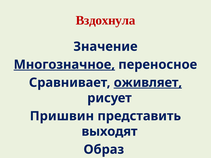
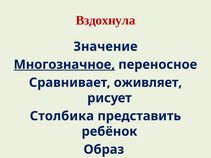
оживляет underline: present -> none
Пришвин: Пришвин -> Столбика
выходят: выходят -> ребёнок
